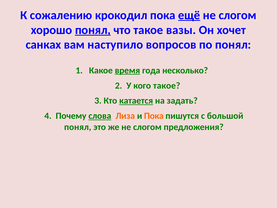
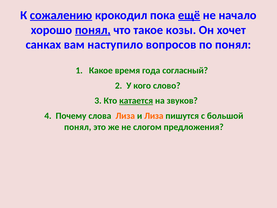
сожалению underline: none -> present
слогом at (238, 15): слогом -> начало
вазы: вазы -> козы
время underline: present -> none
несколько: несколько -> согласный
кого такое: такое -> слово
задать: задать -> звуков
слова underline: present -> none
и Пока: Пока -> Лиза
